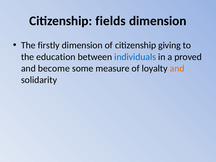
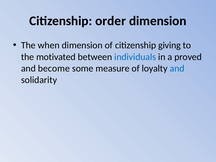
fields: fields -> order
firstly: firstly -> when
education: education -> motivated
and at (177, 68) colour: orange -> blue
